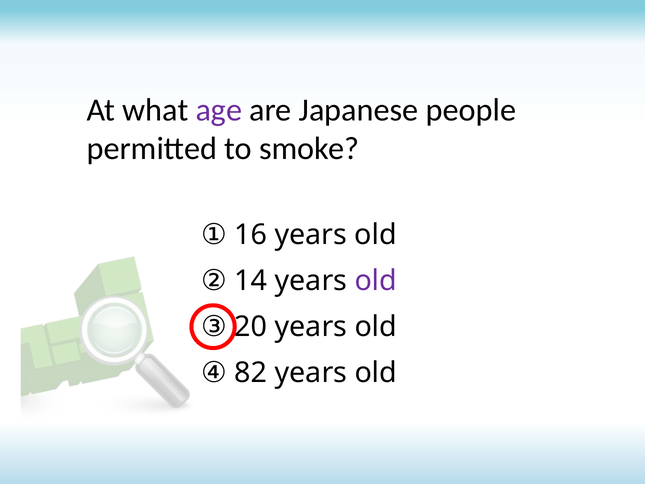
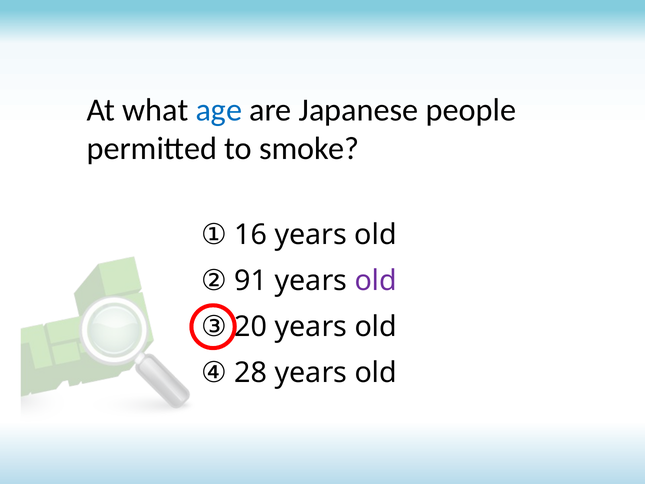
age colour: purple -> blue
14: 14 -> 91
82: 82 -> 28
